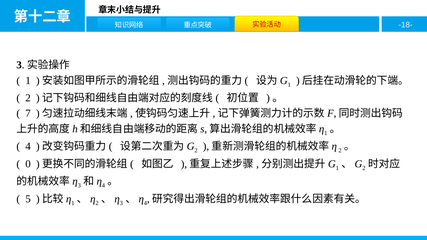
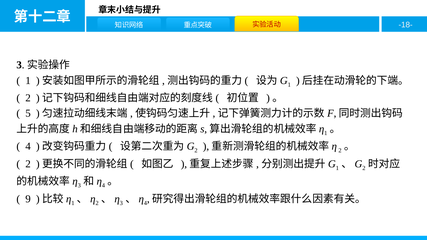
7: 7 -> 5
0 at (28, 164): 0 -> 2
5: 5 -> 9
